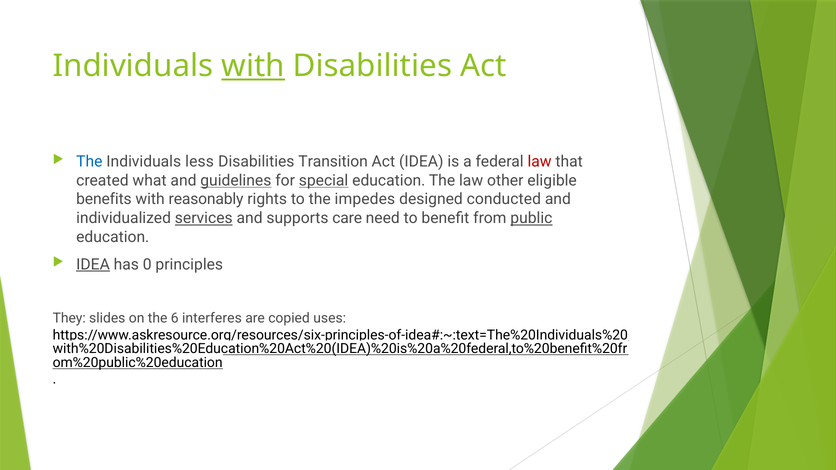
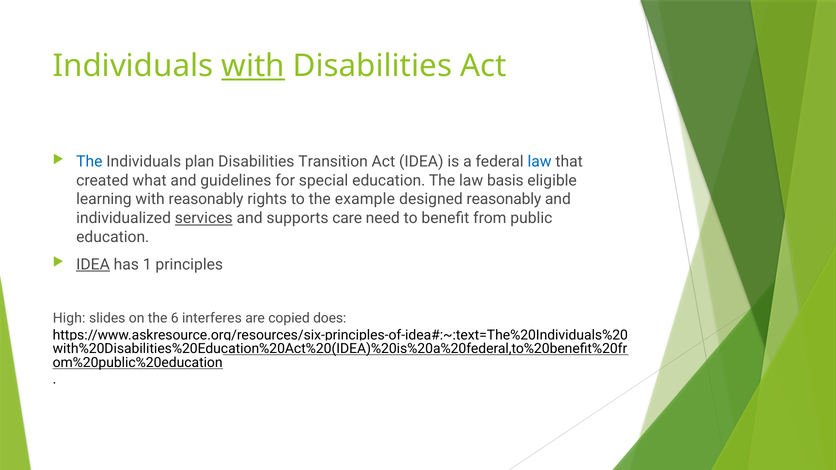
less: less -> plan
law at (540, 162) colour: red -> blue
guidelines underline: present -> none
special underline: present -> none
other: other -> basis
benefits: benefits -> learning
impedes: impedes -> example
designed conducted: conducted -> reasonably
public underline: present -> none
0: 0 -> 1
They: They -> High
uses: uses -> does
